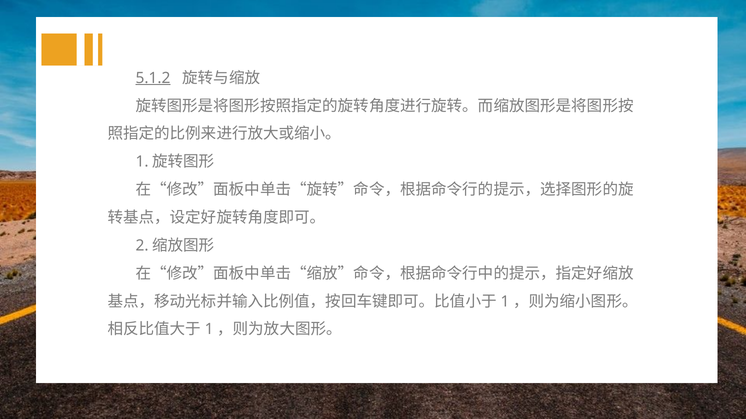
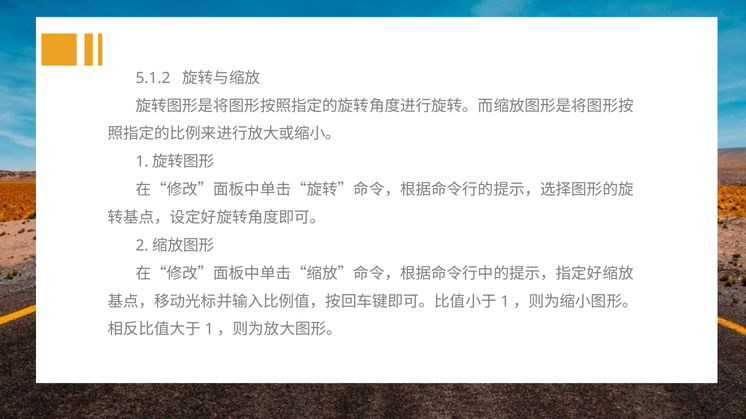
5.1.2 underline: present -> none
